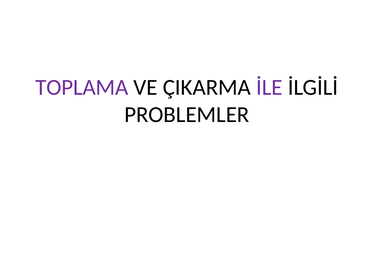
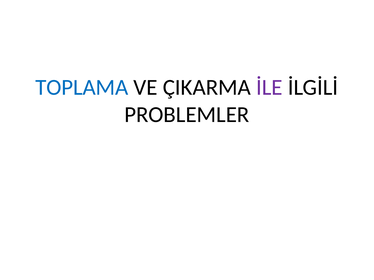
TOPLAMA colour: purple -> blue
